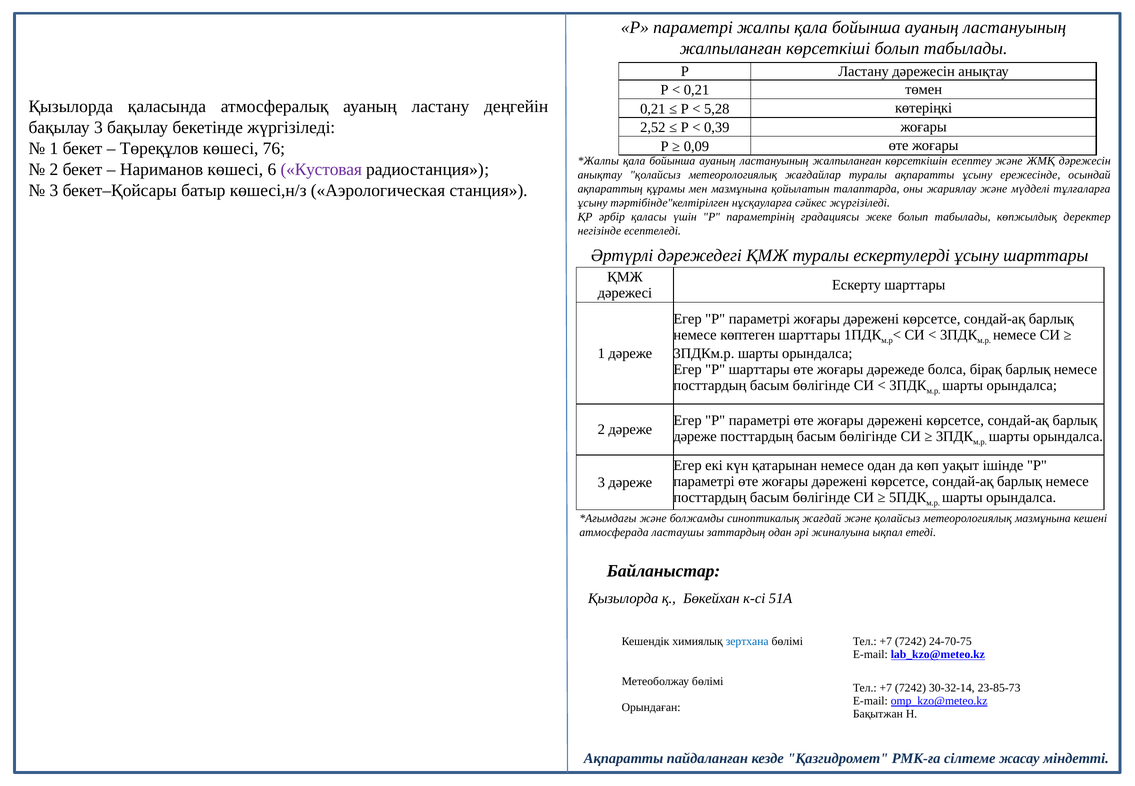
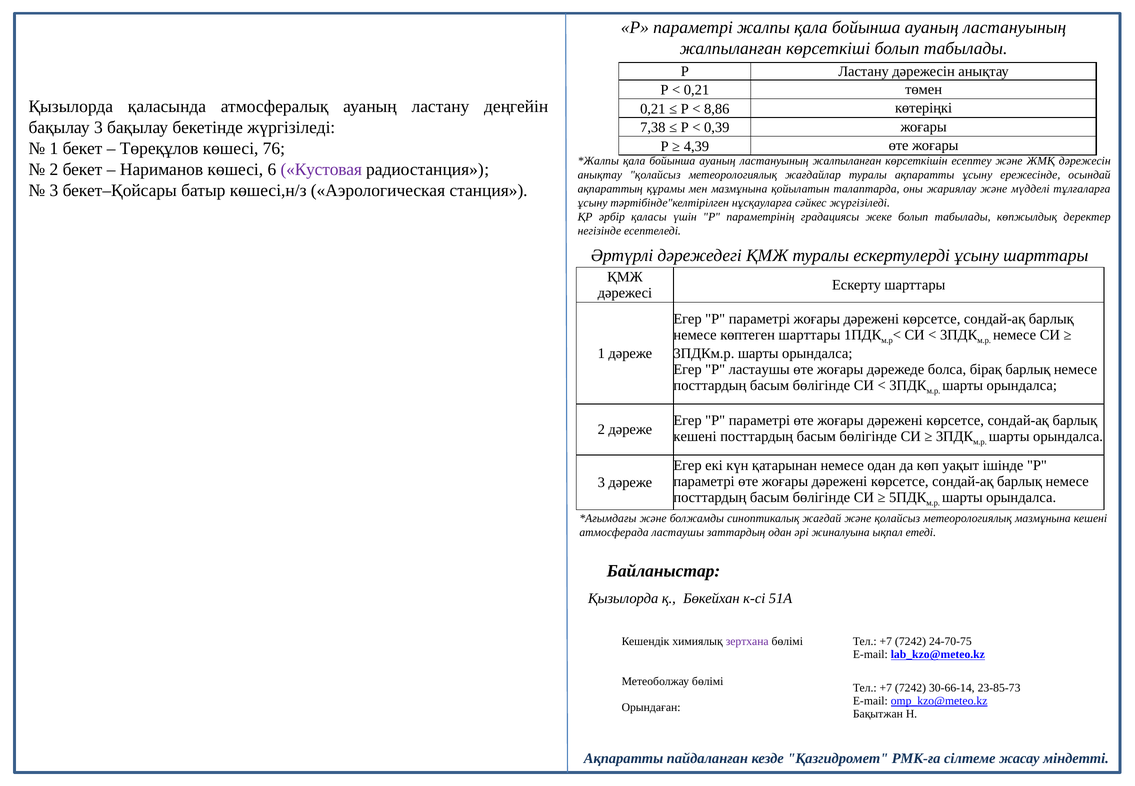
5,28: 5,28 -> 8,86
2,52: 2,52 -> 7,38
0,09: 0,09 -> 4,39
P шарттары: шарттары -> ластаушы
дәреже at (695, 436): дәреже -> кешені
зертхана colour: blue -> purple
30-32-14: 30-32-14 -> 30-66-14
